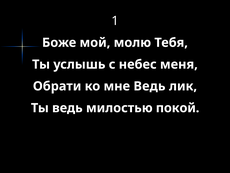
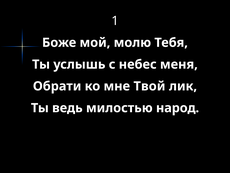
мне Ведь: Ведь -> Твой
покой: покой -> народ
